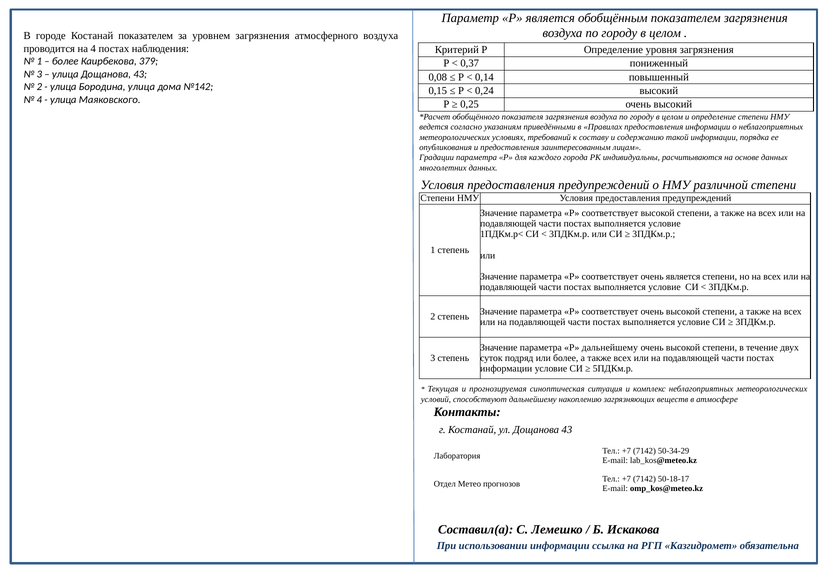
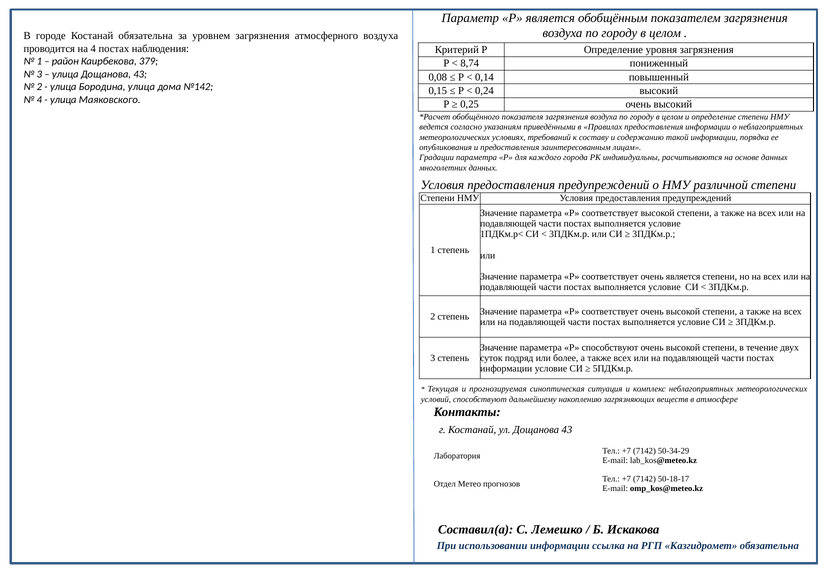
Костанай показателем: показателем -> обязательна
более at (65, 61): более -> район
0,37: 0,37 -> 8,74
Р дальнейшему: дальнейшему -> способствуют
